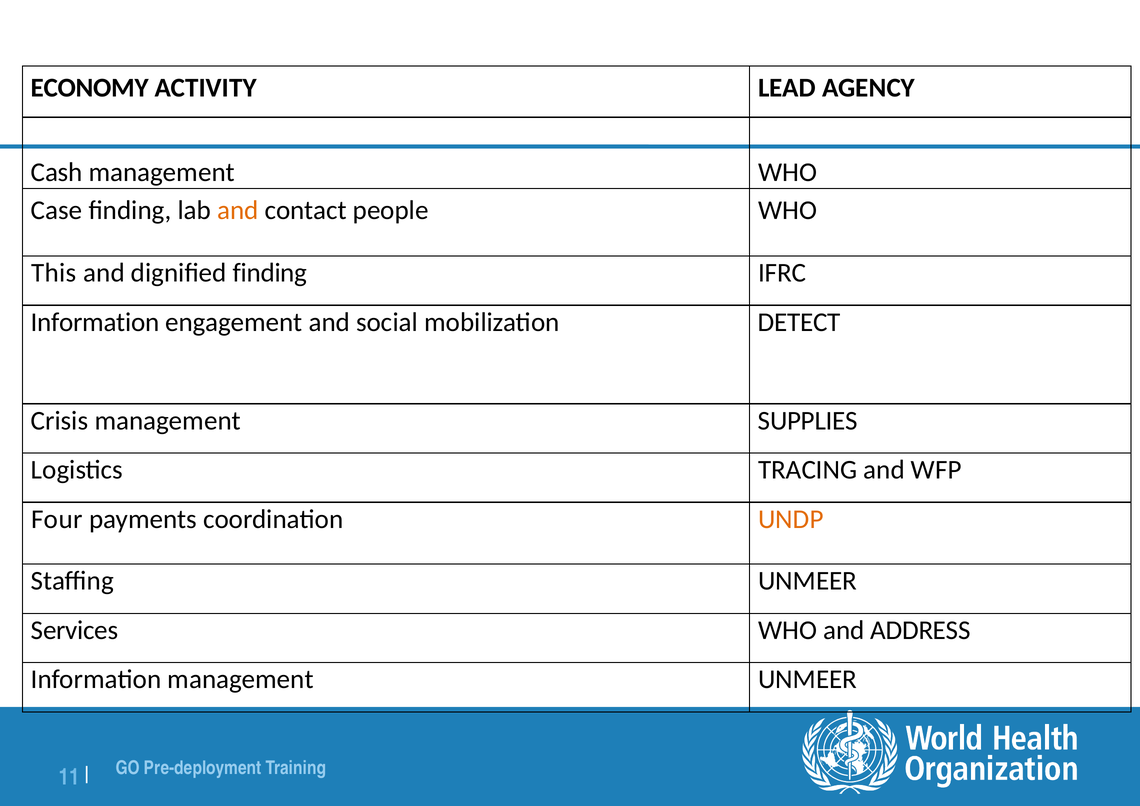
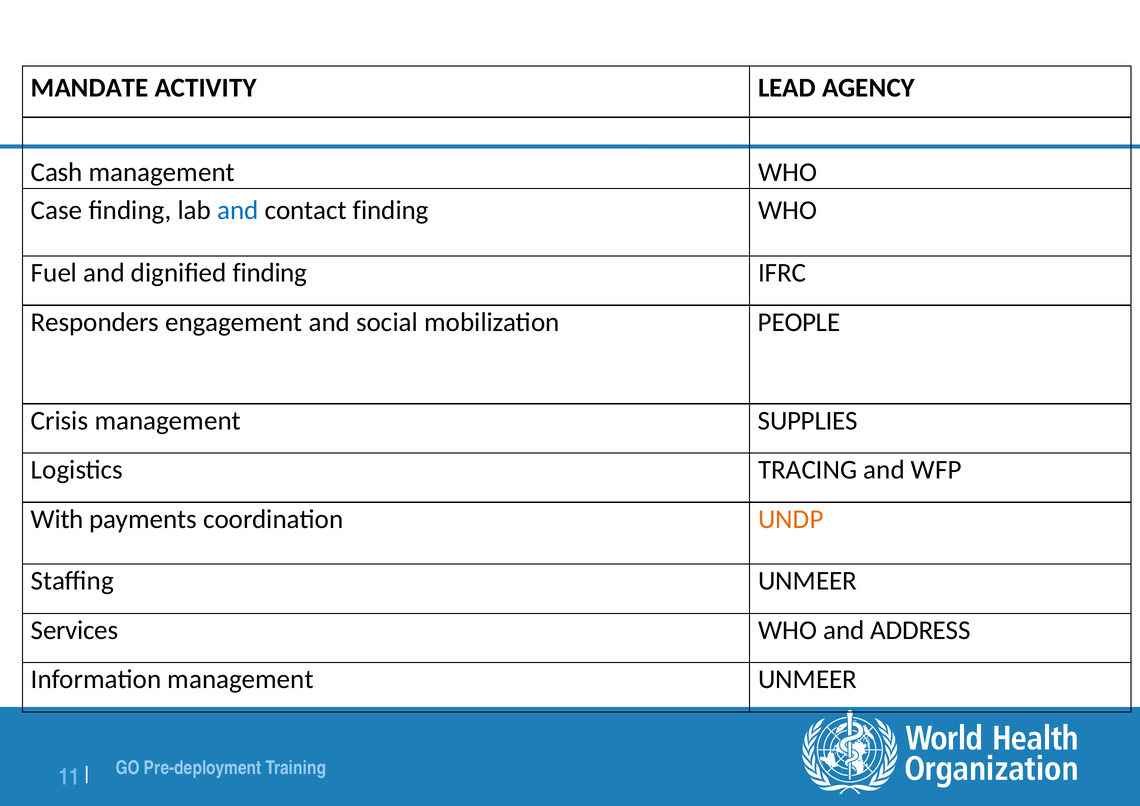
ECONOMY: ECONOMY -> MANDATE
and at (238, 210) colour: orange -> blue
contact people: people -> finding
This: This -> Fuel
Information at (95, 322): Information -> Responders
DETECT: DETECT -> PEOPLE
Four: Four -> With
